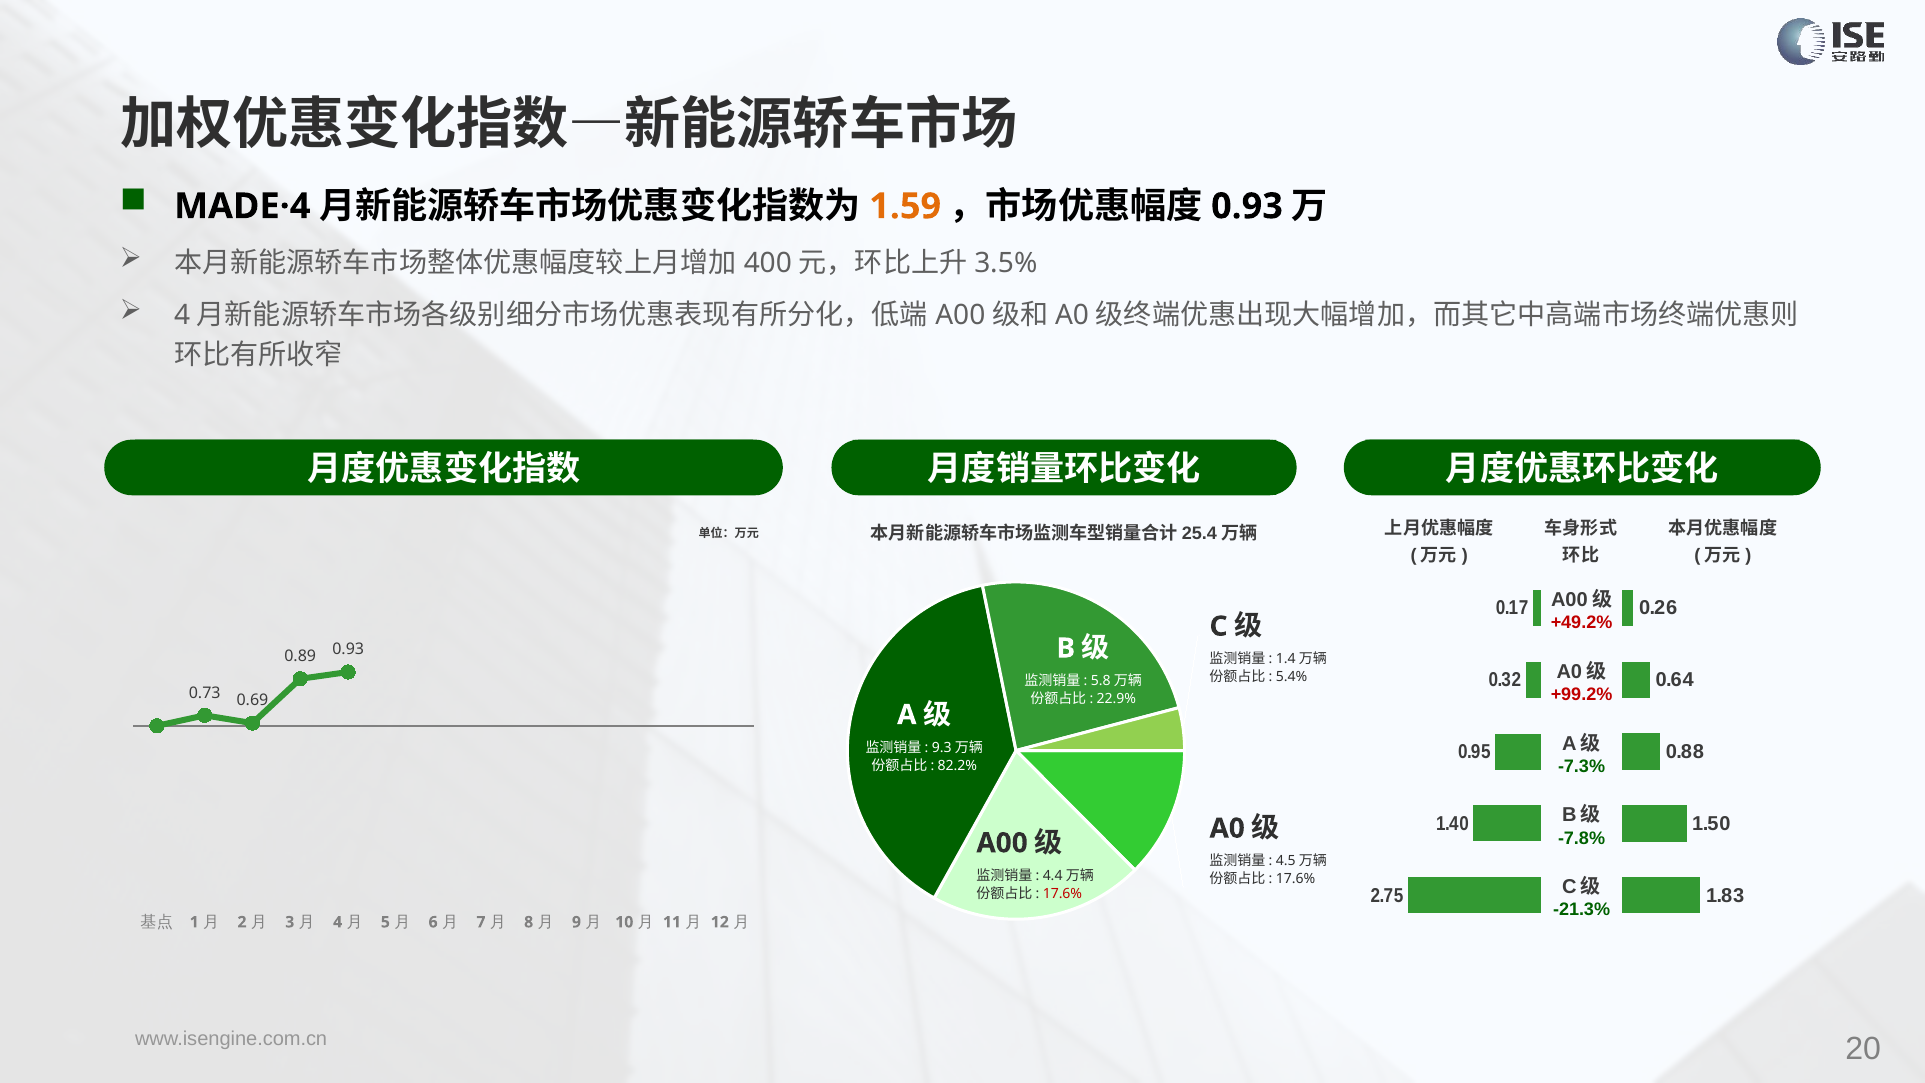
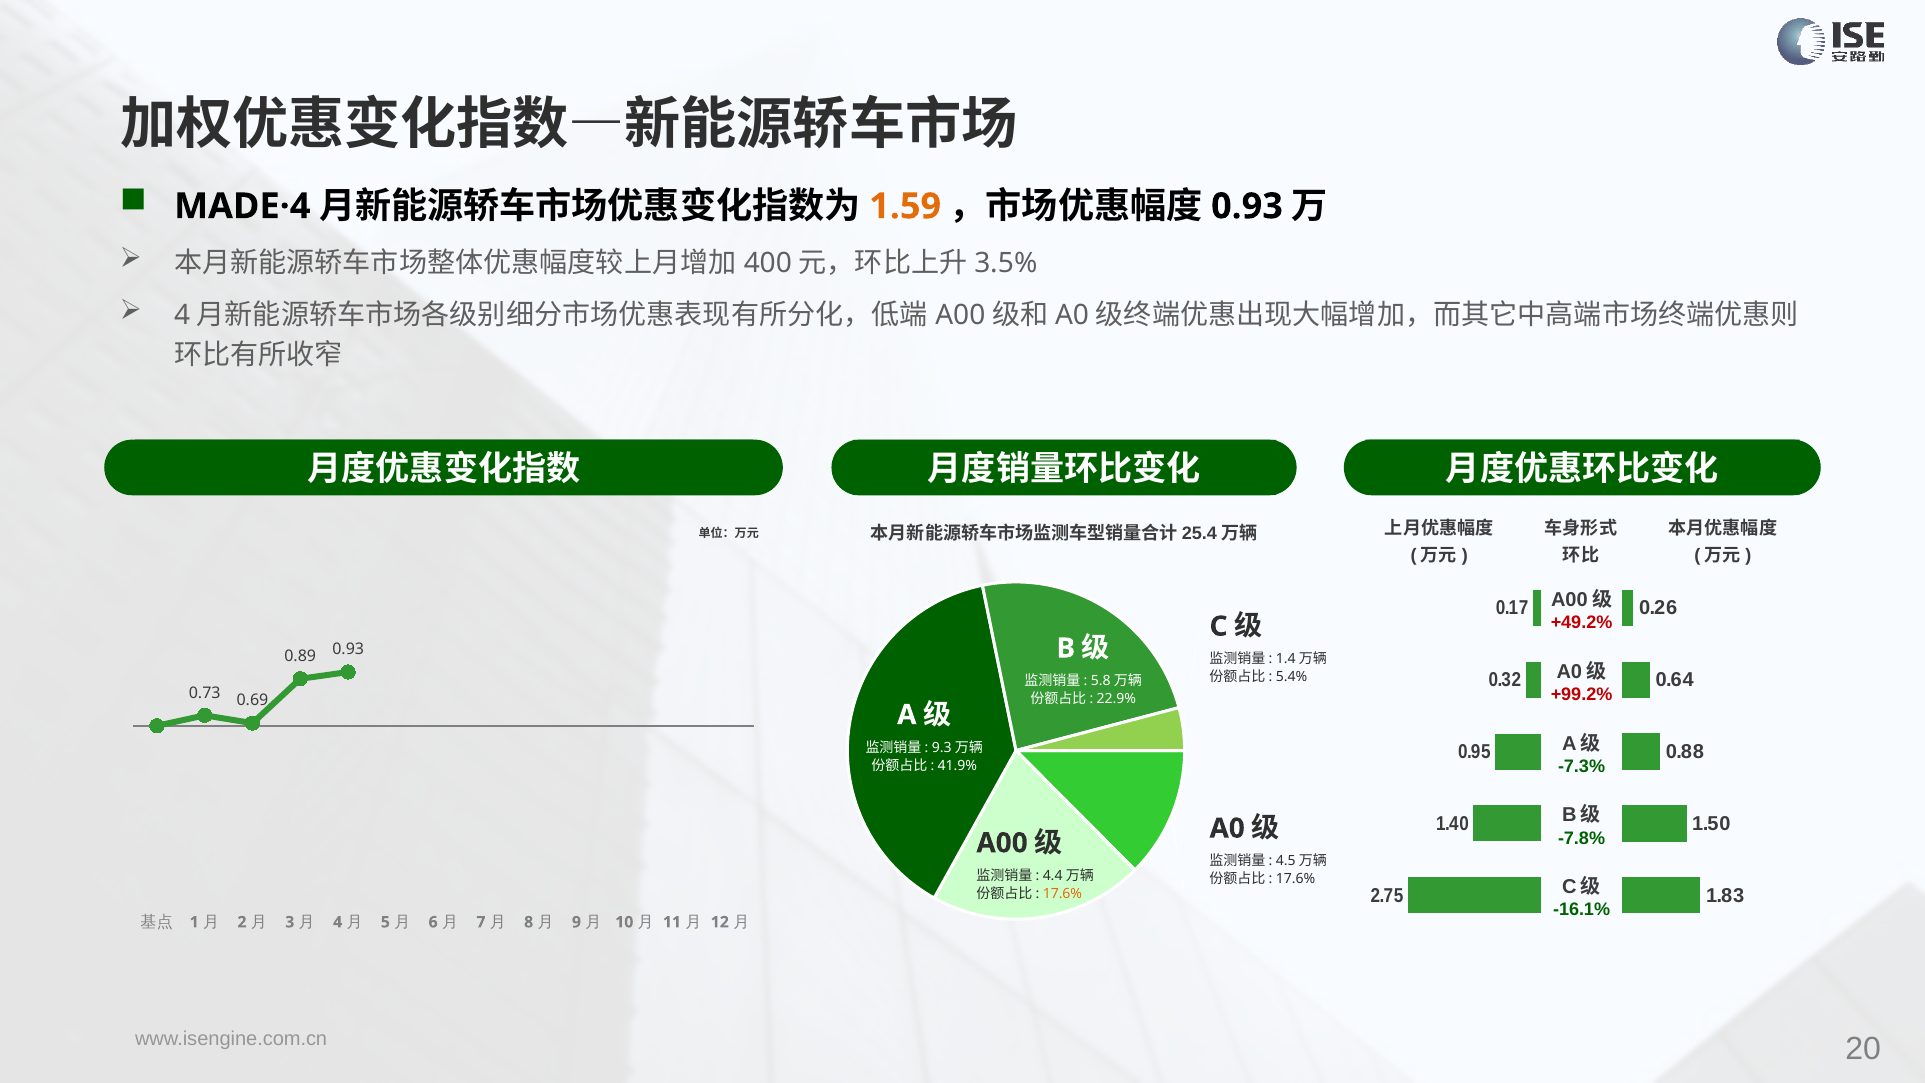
82.2%: 82.2% -> 41.9%
17.6% at (1062, 894) colour: red -> orange
-21.3%: -21.3% -> -16.1%
